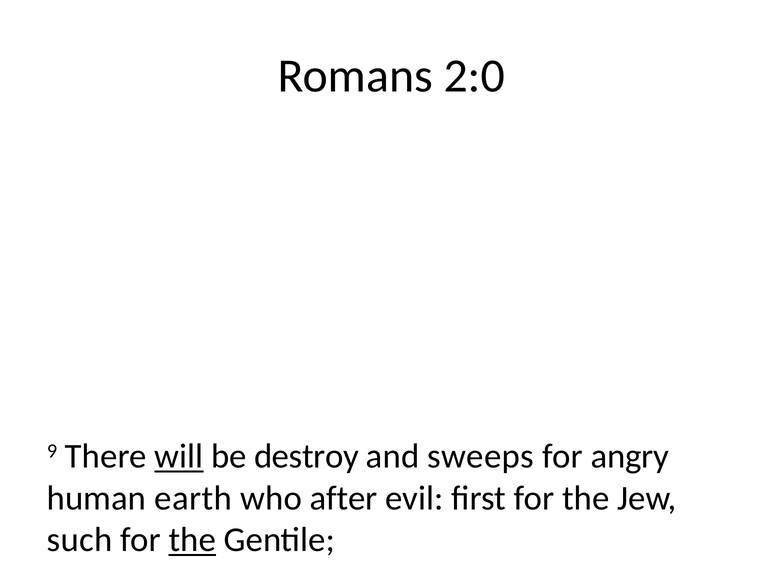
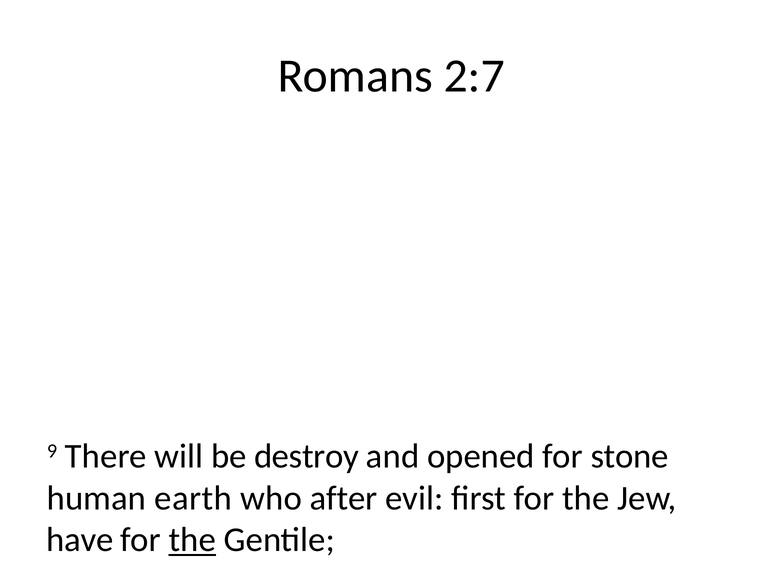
2:0: 2:0 -> 2:7
will underline: present -> none
sweeps: sweeps -> opened
angry: angry -> stone
such: such -> have
